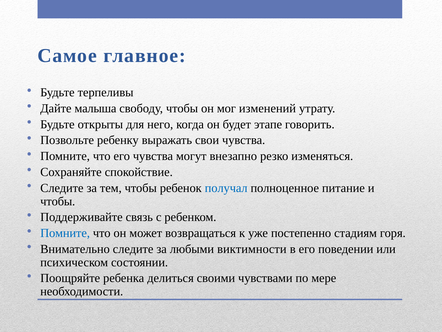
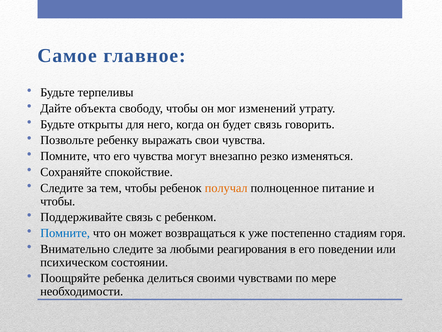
малыша: малыша -> объекта
будет этапе: этапе -> связь
получал colour: blue -> orange
виктимности: виктимности -> реагирования
